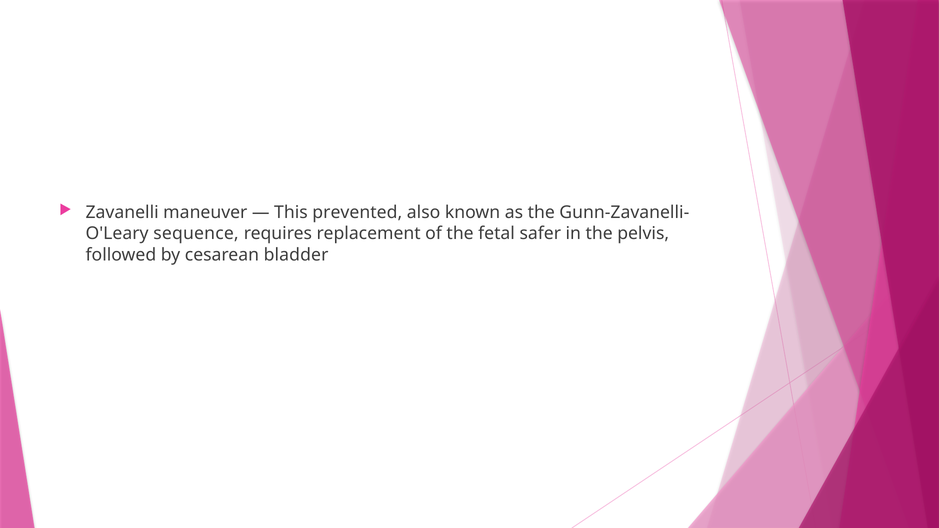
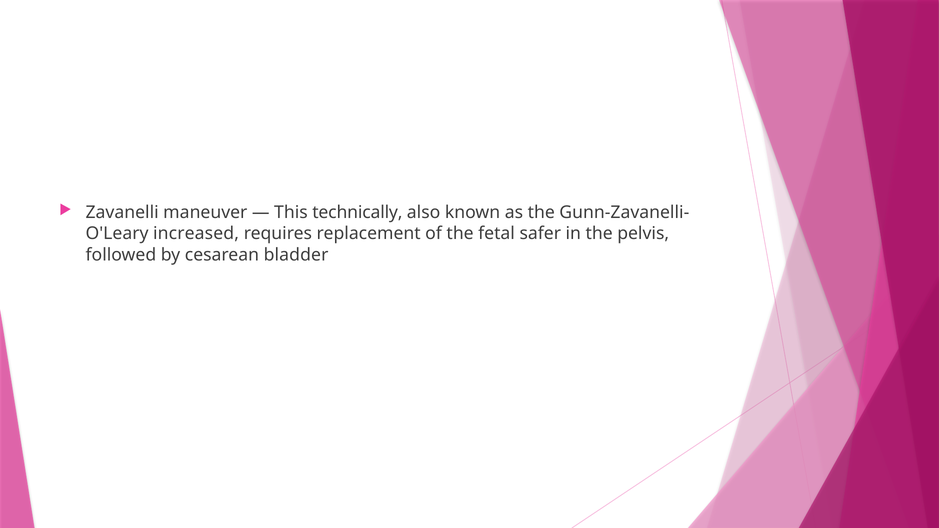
prevented: prevented -> technically
sequence: sequence -> increased
